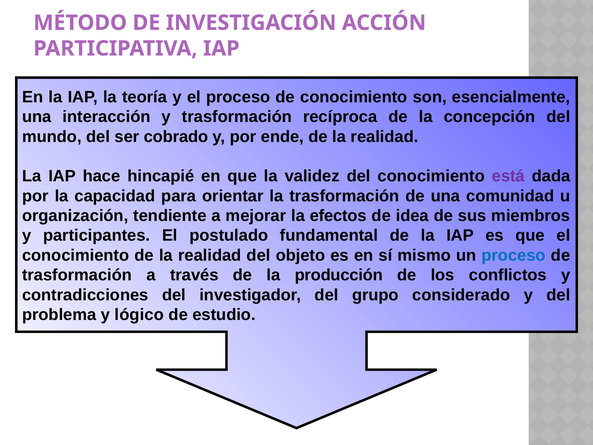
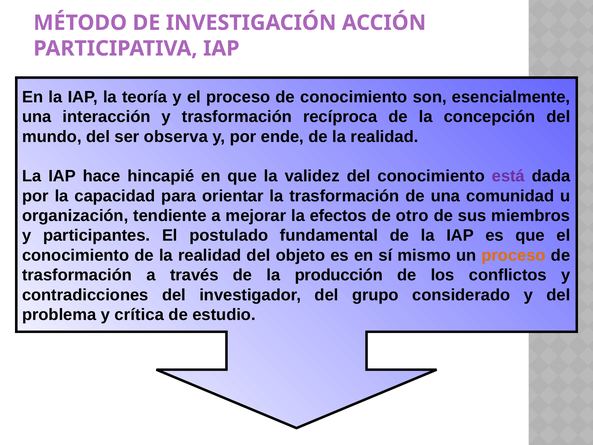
cobrado: cobrado -> observa
idea: idea -> otro
proceso at (514, 255) colour: blue -> orange
lógico: lógico -> crítica
